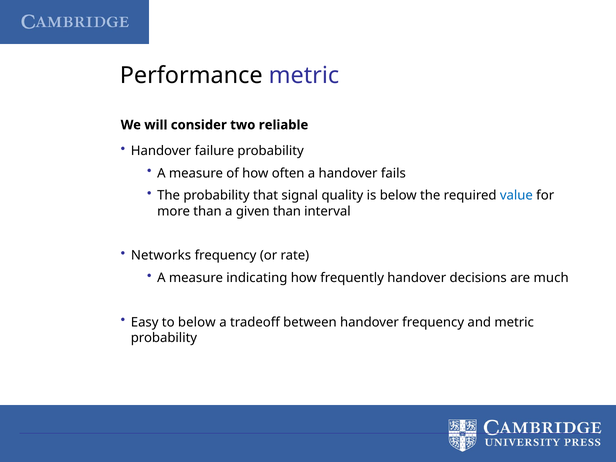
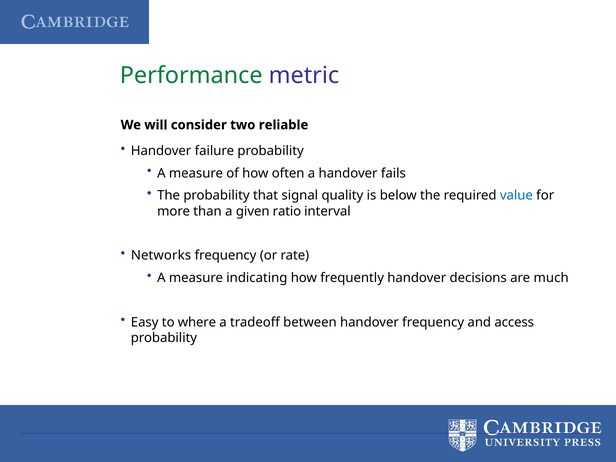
Performance colour: black -> green
given than: than -> ratio
to below: below -> where
and metric: metric -> access
